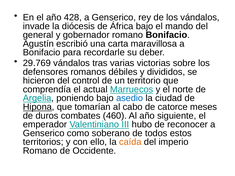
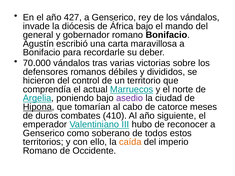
428: 428 -> 427
29.769: 29.769 -> 70.000
asedio colour: blue -> purple
460: 460 -> 410
